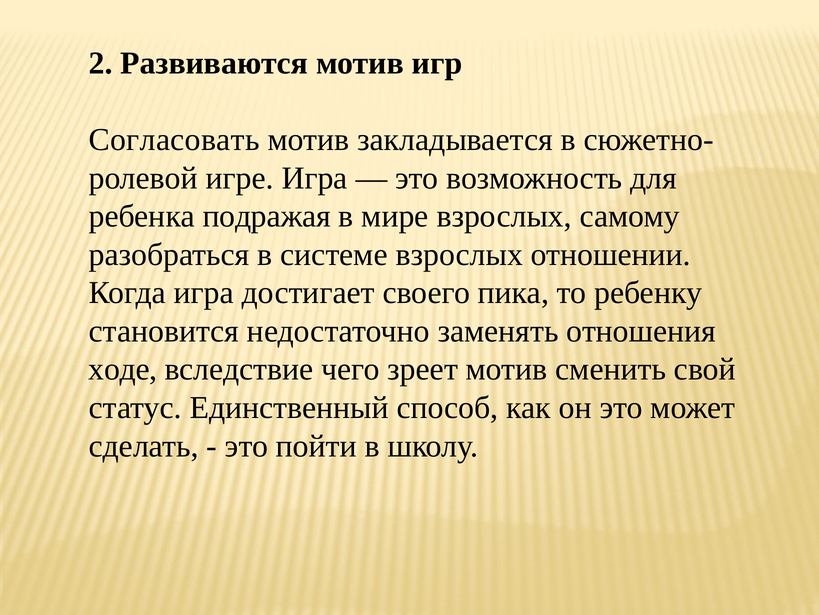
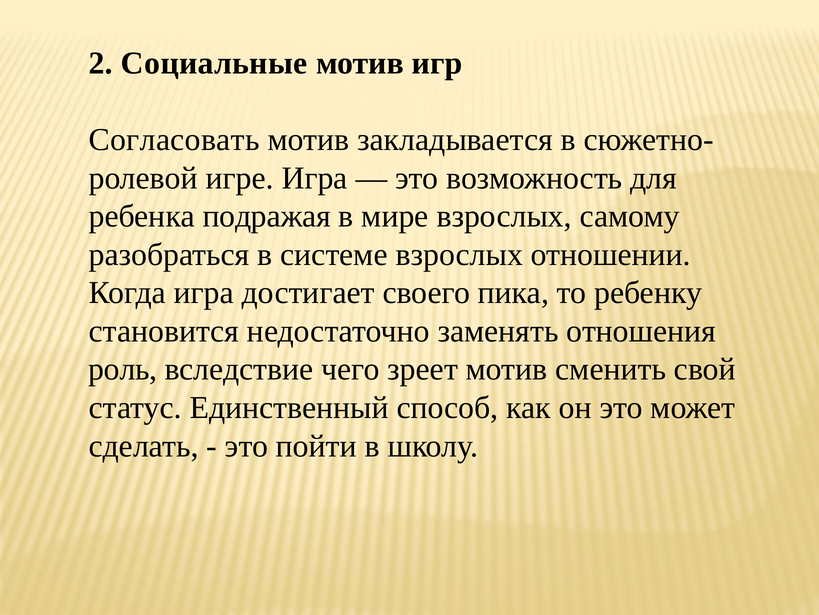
Развиваются: Развиваются -> Социальные
ходе: ходе -> роль
